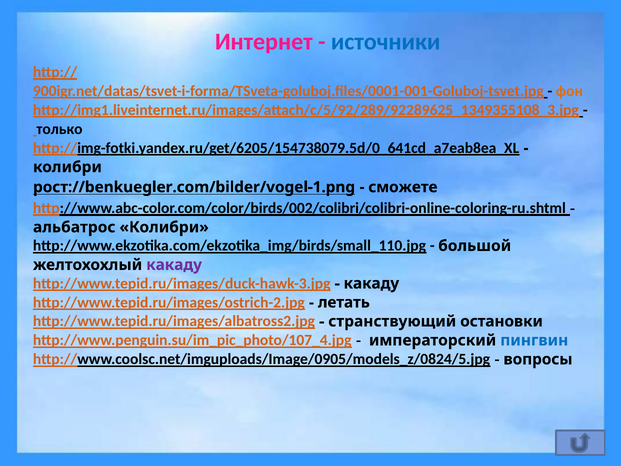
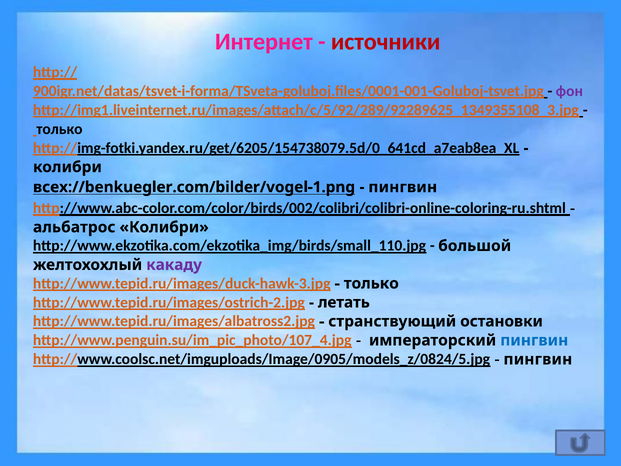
источники colour: blue -> red
фон colour: orange -> purple
рост://benkuegler.com/bilder/vogel-1.png: рост://benkuegler.com/bilder/vogel-1.png -> всех://benkuegler.com/bilder/vogel-1.png
сможете at (403, 187): сможете -> пингвин
какаду at (371, 283): какаду -> только
вопросы at (538, 359): вопросы -> пингвин
